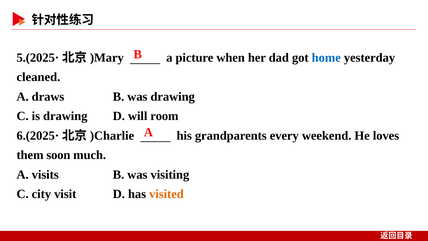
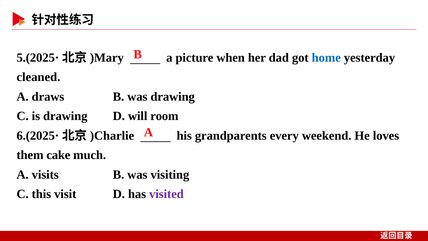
soon: soon -> cake
city: city -> this
visited colour: orange -> purple
